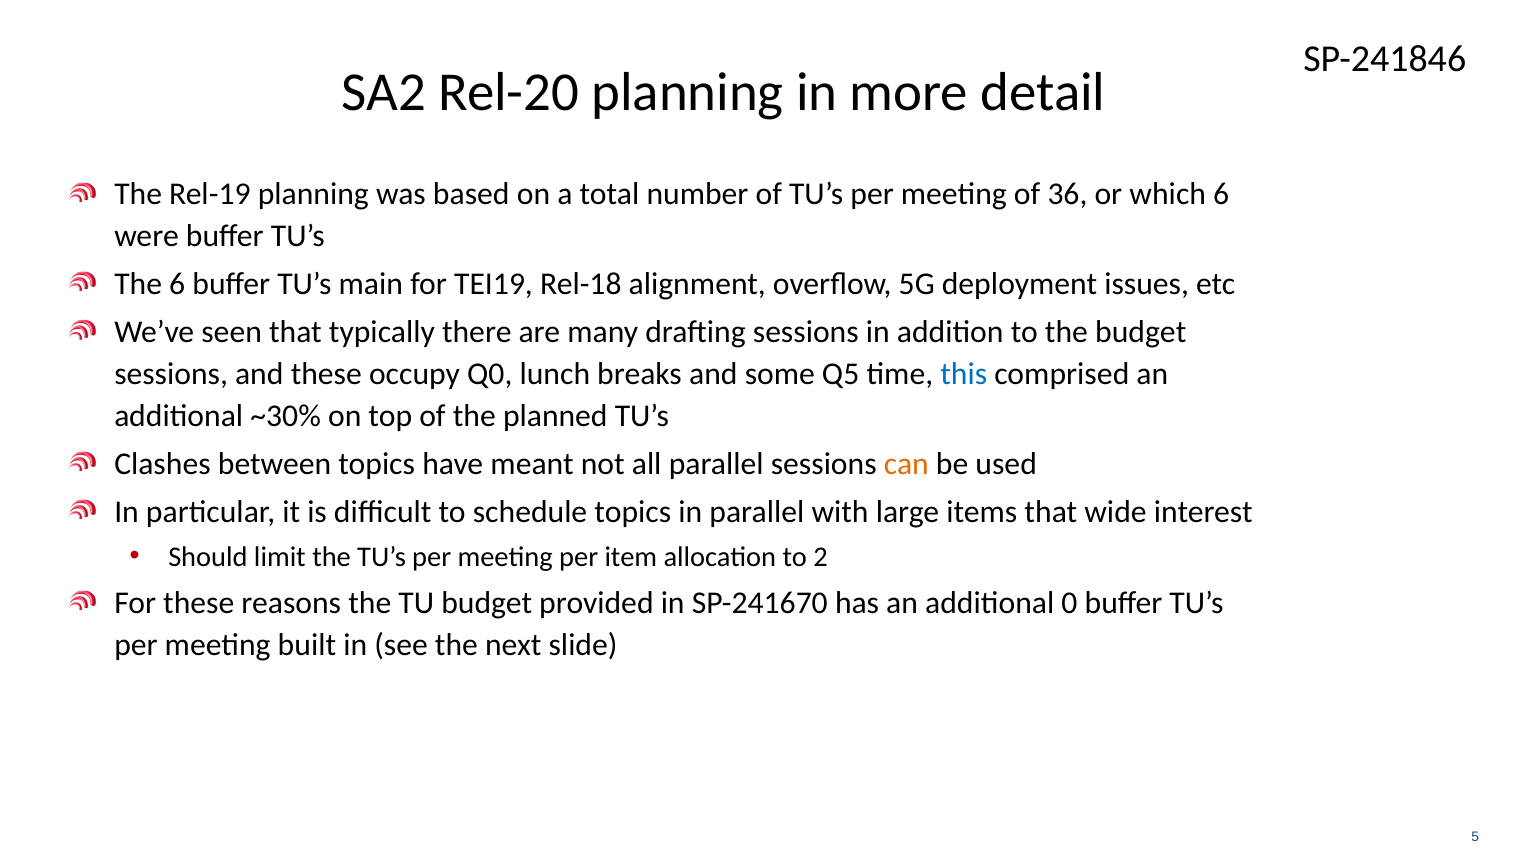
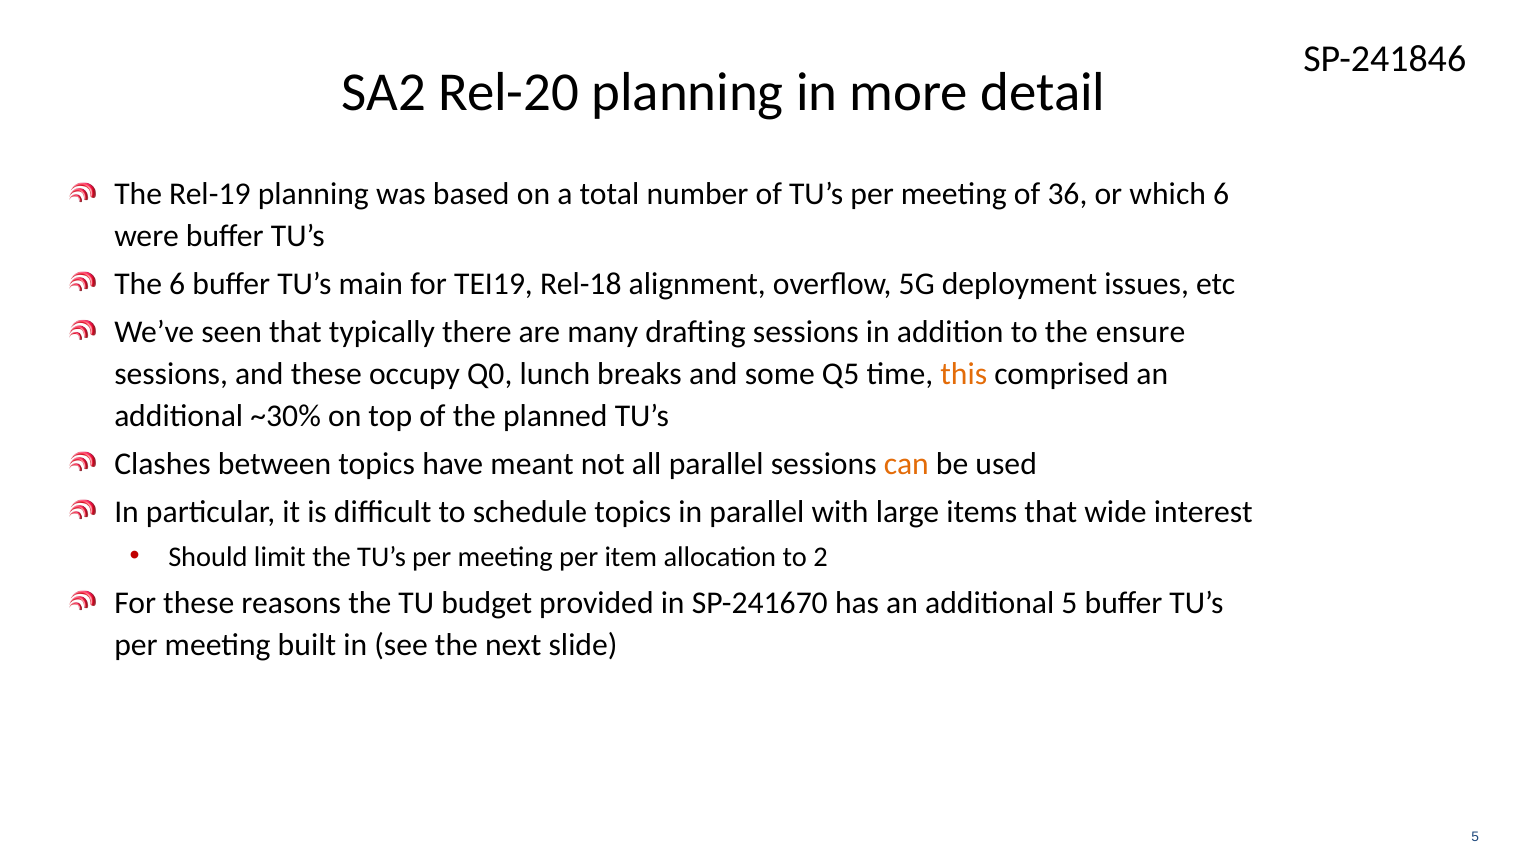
the budget: budget -> ensure
this colour: blue -> orange
additional 0: 0 -> 5
